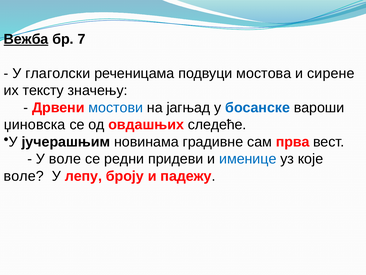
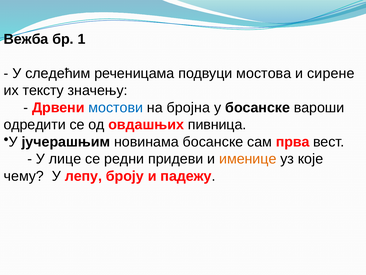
Вежба underline: present -> none
7: 7 -> 1
глаголски: глаголски -> следећим
јагњад: јагњад -> бројна
босанске at (258, 107) colour: blue -> black
џиновска: џиновска -> одредити
следеће: следеће -> пивница
новинама градивне: градивне -> босанске
У воле: воле -> лице
именице colour: blue -> orange
воле at (24, 176): воле -> чему
